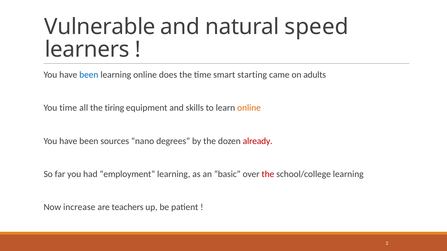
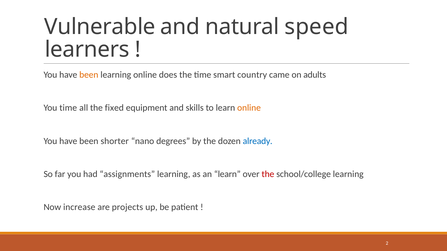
been at (89, 75) colour: blue -> orange
starting: starting -> country
tiring: tiring -> fixed
sources: sources -> shorter
already colour: red -> blue
employment: employment -> assignments
an basic: basic -> learn
teachers: teachers -> projects
